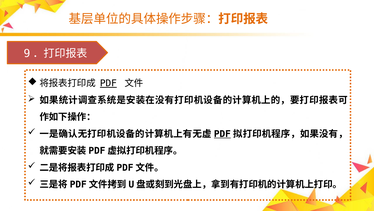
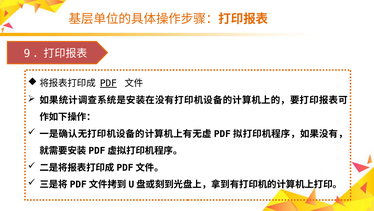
PDF at (222, 134) underline: present -> none
